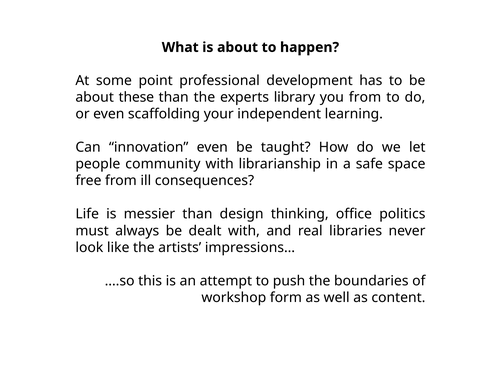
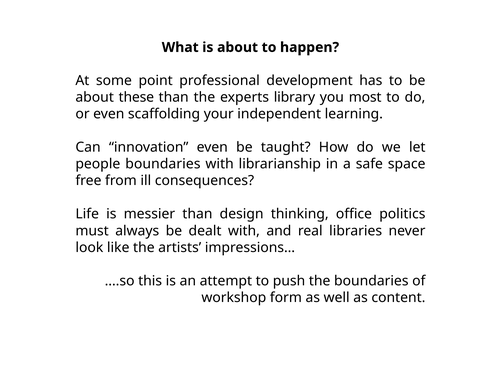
you from: from -> most
people community: community -> boundaries
